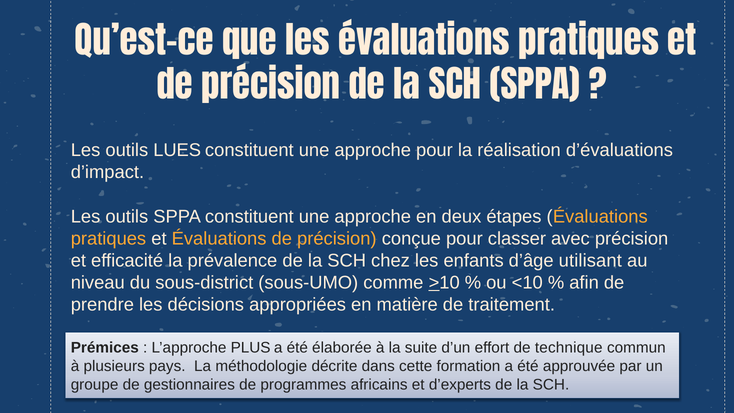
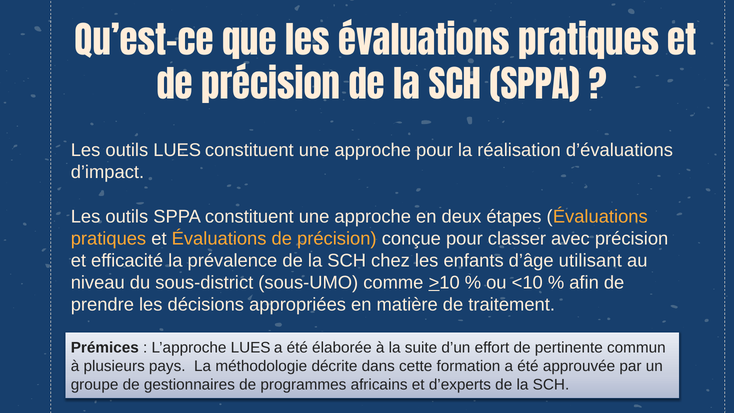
L’approche PLUS: PLUS -> LUES
technique: technique -> pertinente
